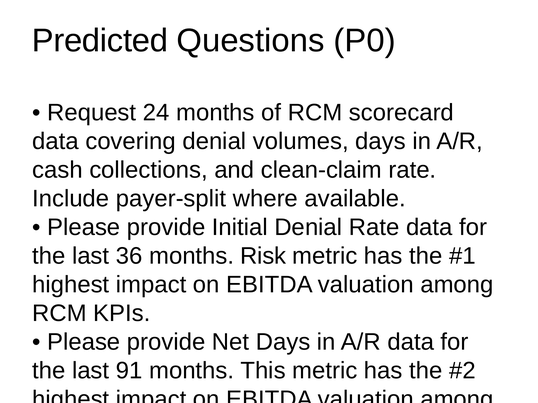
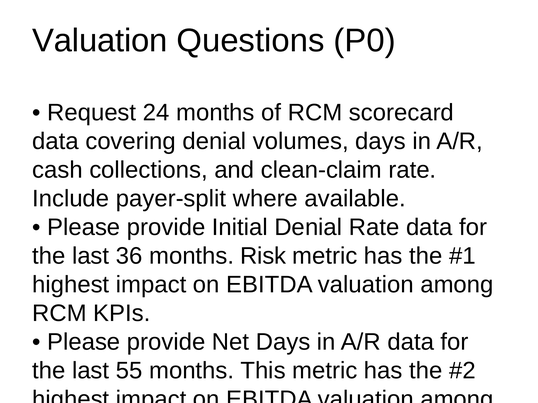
Predicted at (100, 41): Predicted -> Valuation
91: 91 -> 55
